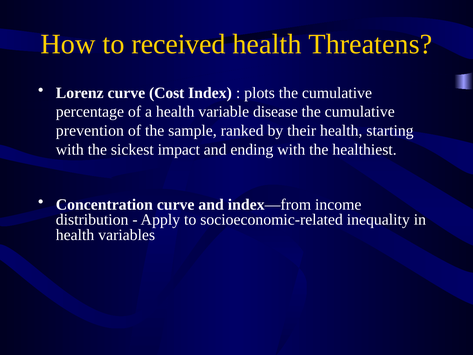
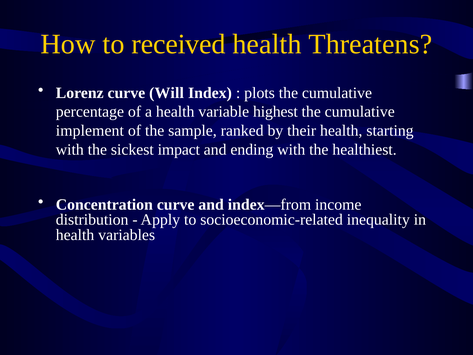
Cost: Cost -> Will
disease: disease -> highest
prevention: prevention -> implement
